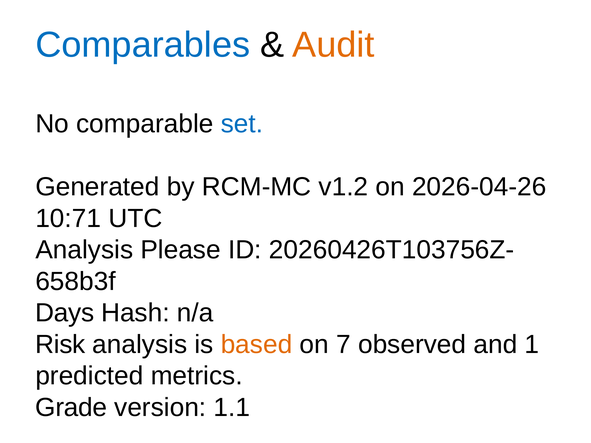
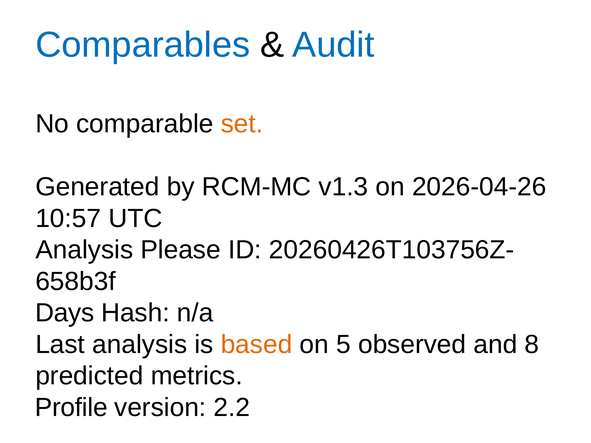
Audit colour: orange -> blue
set colour: blue -> orange
v1.2: v1.2 -> v1.3
10:71: 10:71 -> 10:57
Risk: Risk -> Last
7: 7 -> 5
1: 1 -> 8
Grade: Grade -> Profile
1.1: 1.1 -> 2.2
